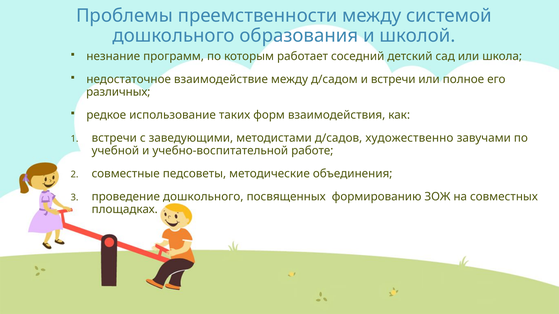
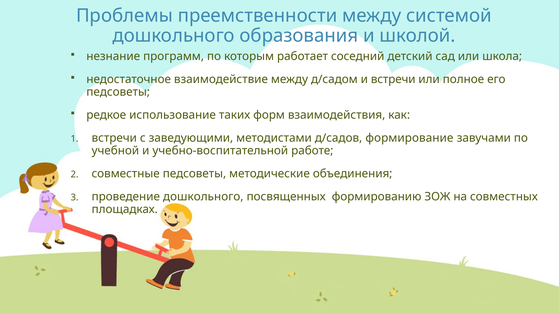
различных at (118, 92): различных -> педсоветы
художественно: художественно -> формирование
